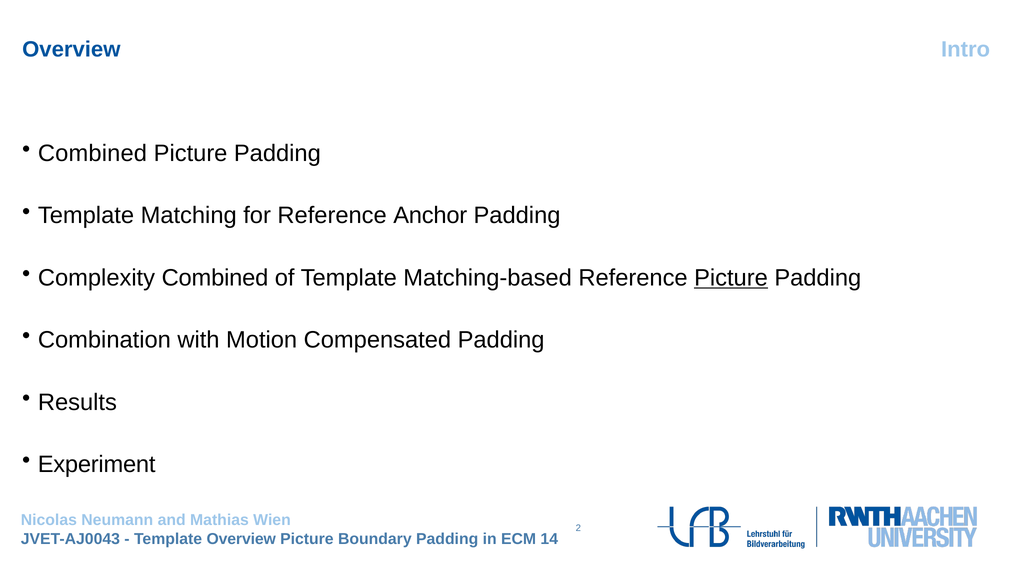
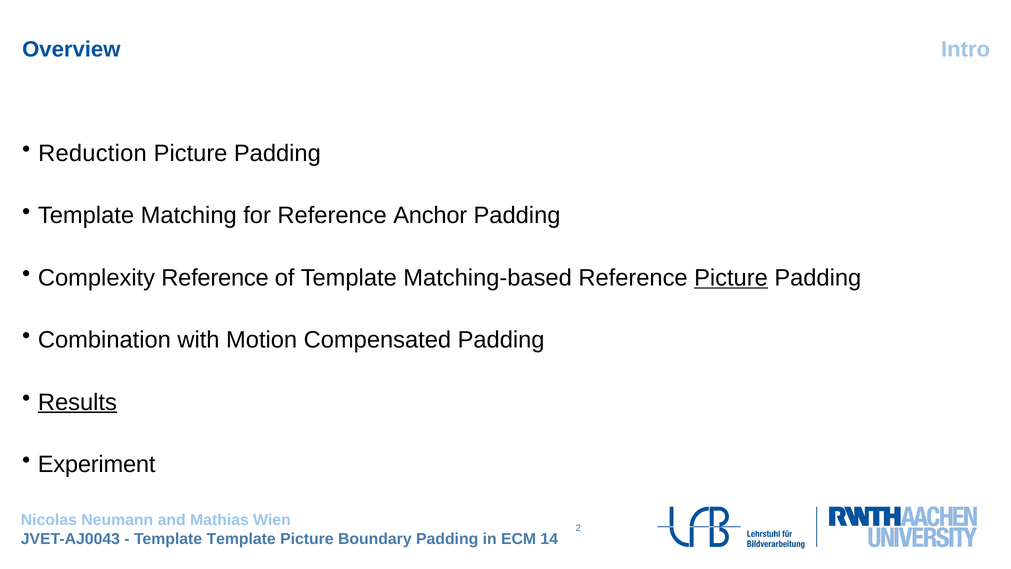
Combined at (92, 153): Combined -> Reduction
Complexity Combined: Combined -> Reference
Results underline: none -> present
Template Overview: Overview -> Template
